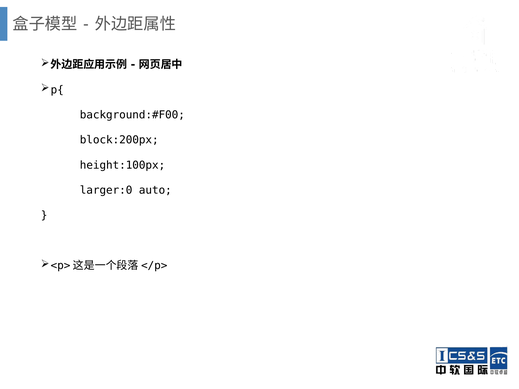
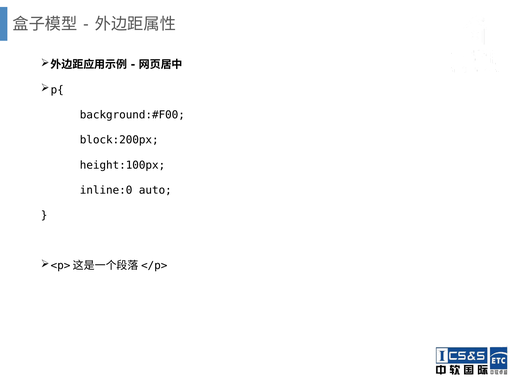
larger:0: larger:0 -> inline:0
